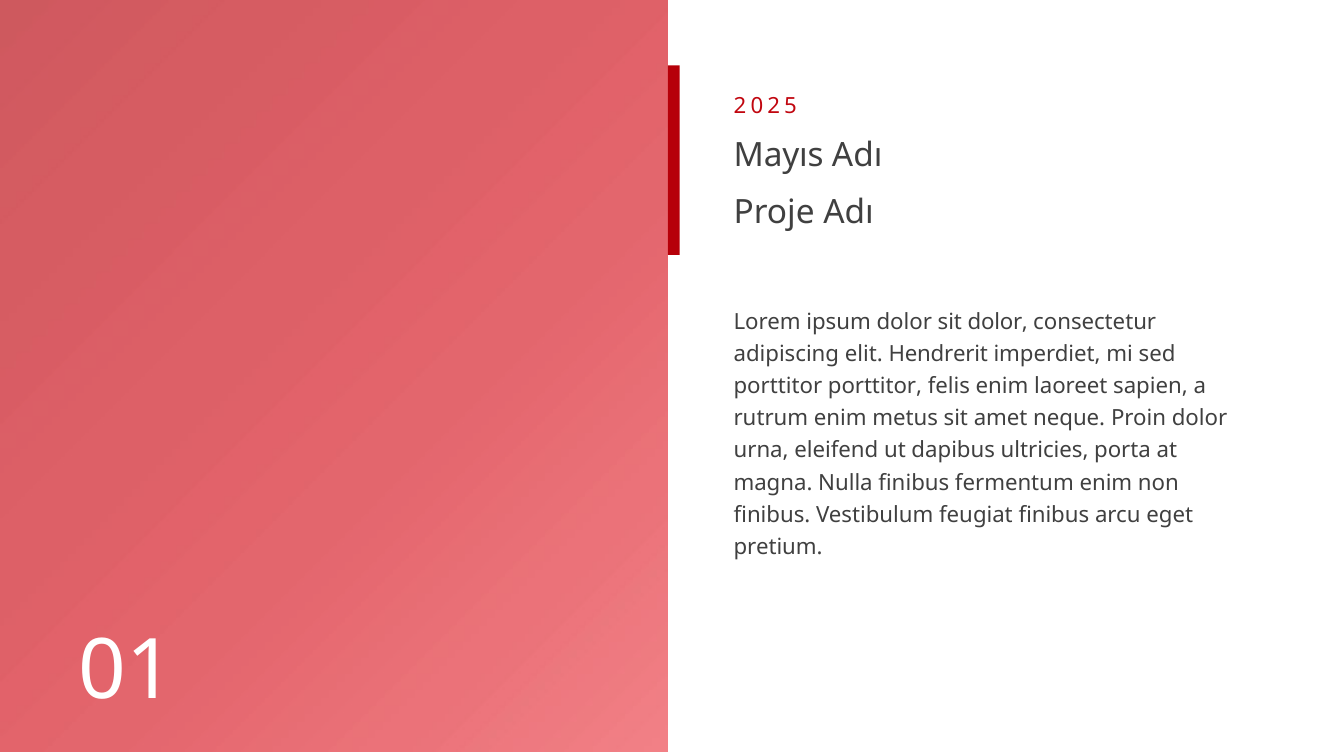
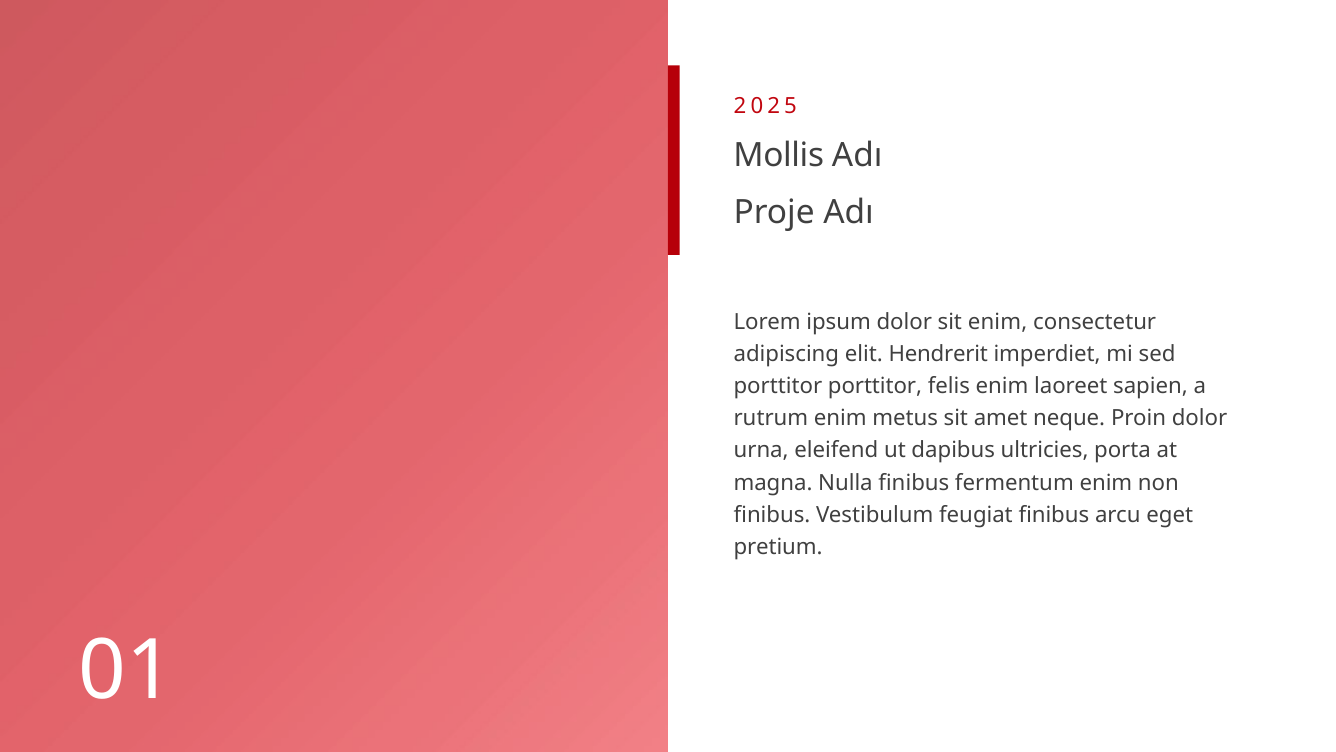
Mayıs: Mayıs -> Mollis
sit dolor: dolor -> enim
